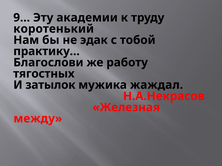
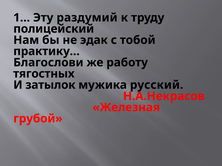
9…: 9… -> 1…
академии: академии -> раздумий
коротенький: коротенький -> полицейский
жаждал: жаждал -> русский
между: между -> грубой
